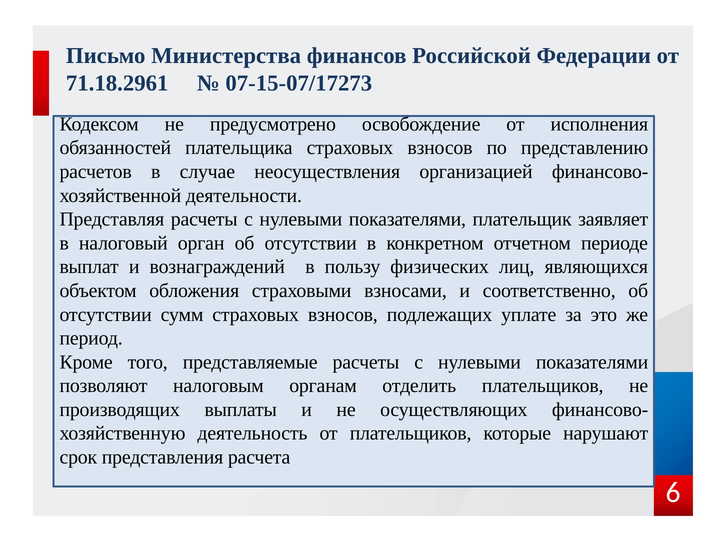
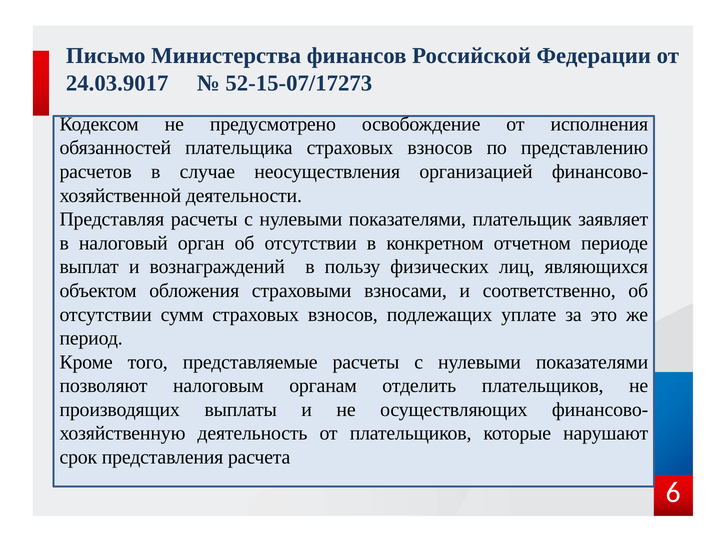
71.18.2961: 71.18.2961 -> 24.03.9017
07-15-07/17273: 07-15-07/17273 -> 52-15-07/17273
